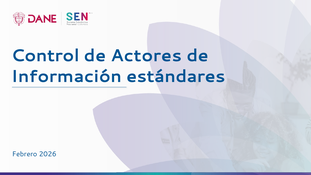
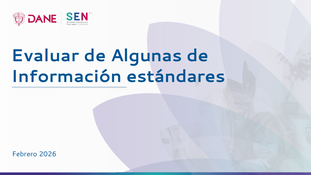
Control: Control -> Evaluar
Actores: Actores -> Algunas
